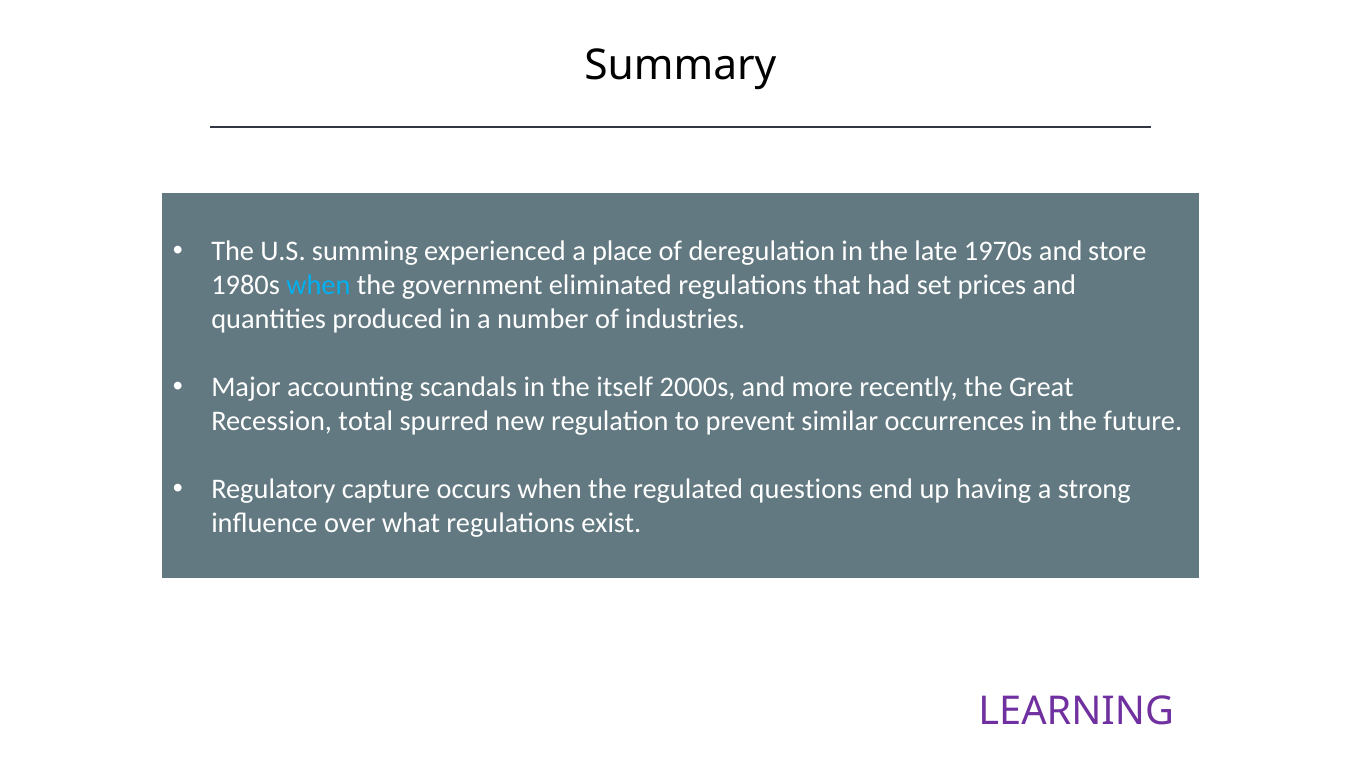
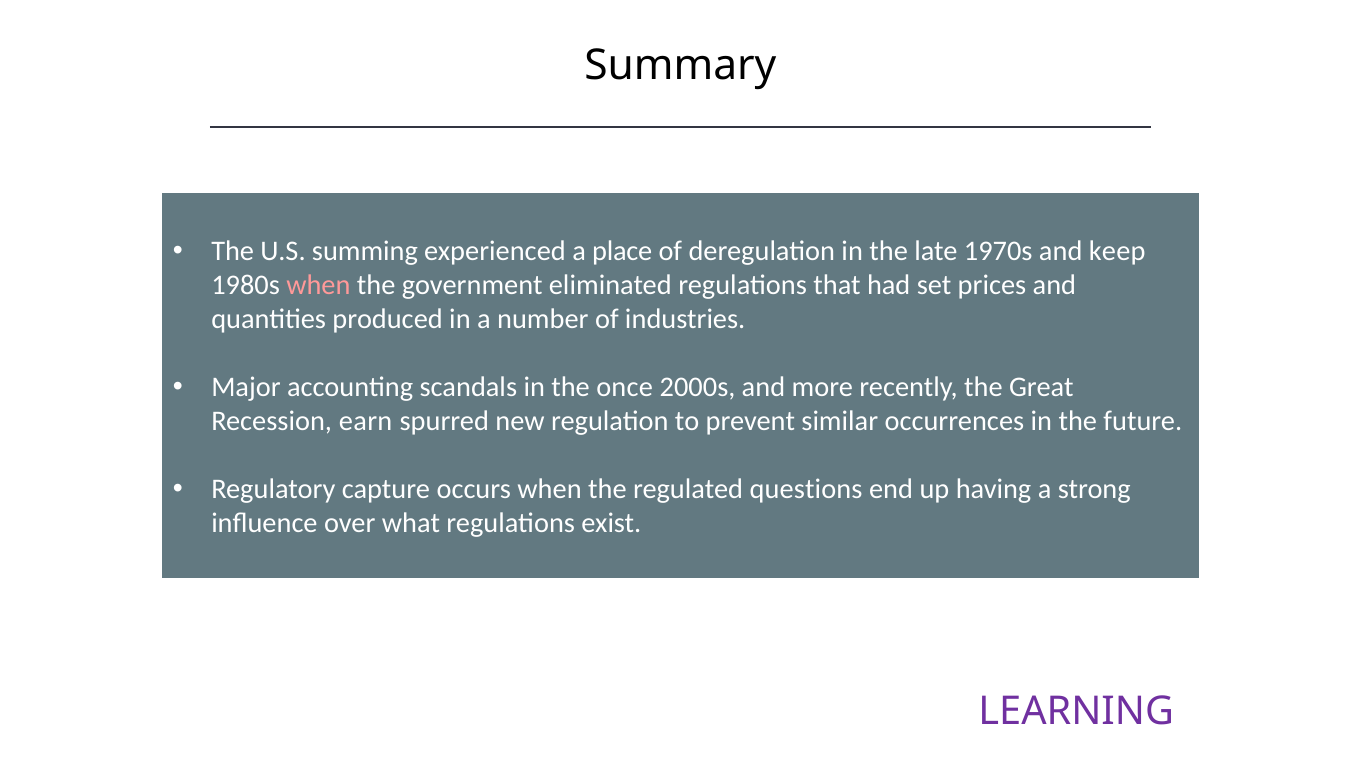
store: store -> keep
when at (318, 285) colour: light blue -> pink
itself: itself -> once
total: total -> earn
